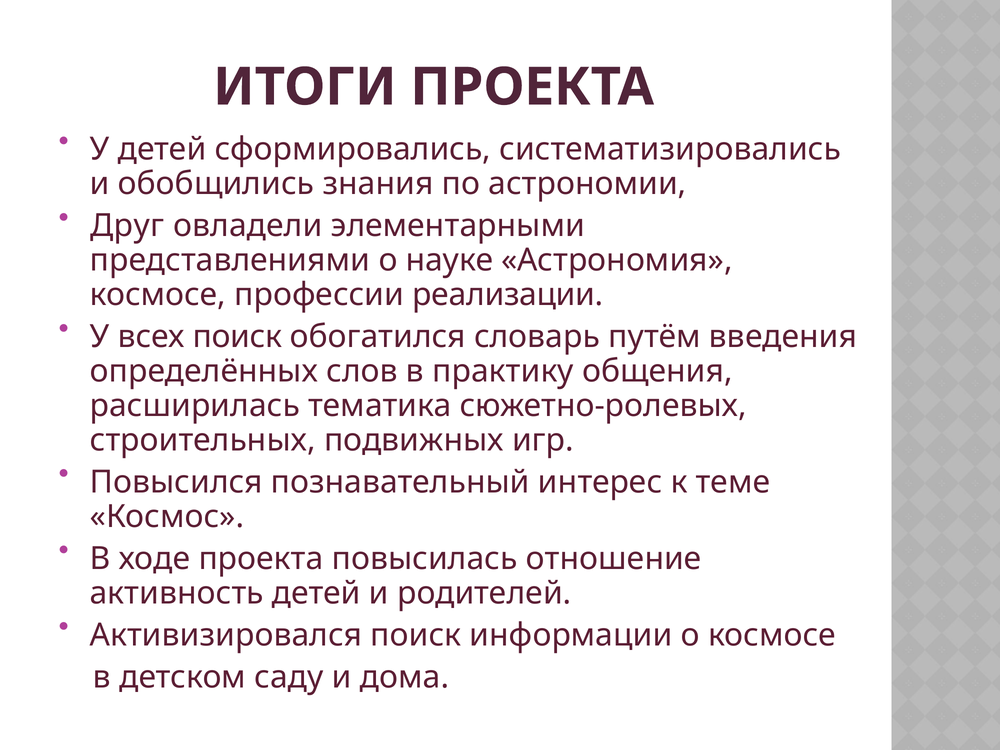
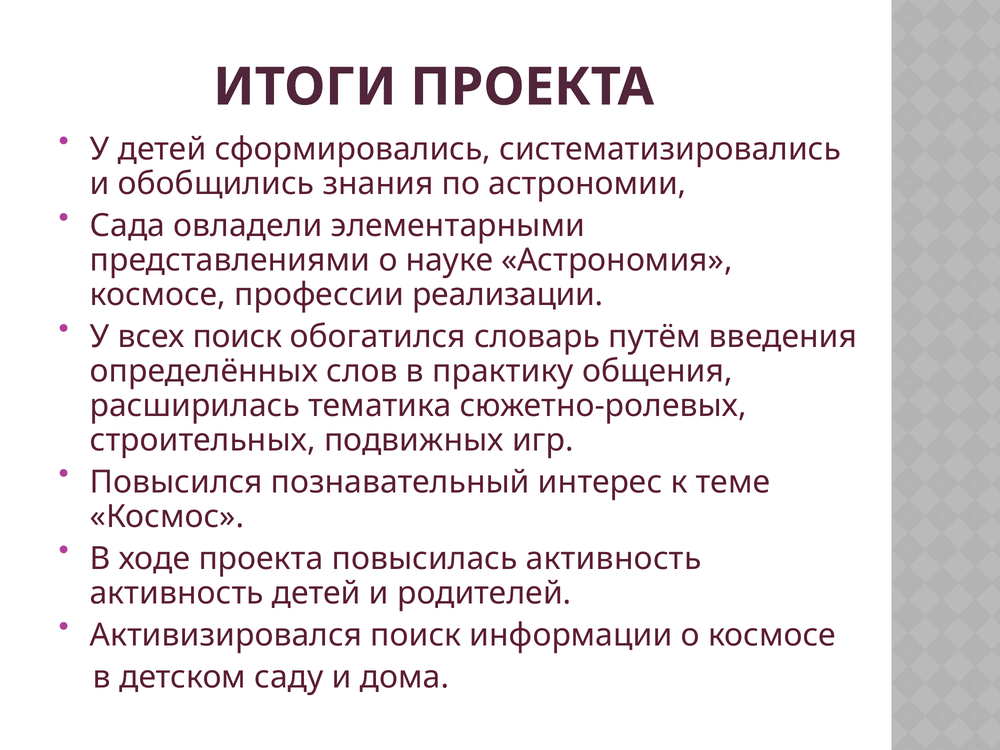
Друг: Друг -> Сада
повысилась отношение: отношение -> активность
